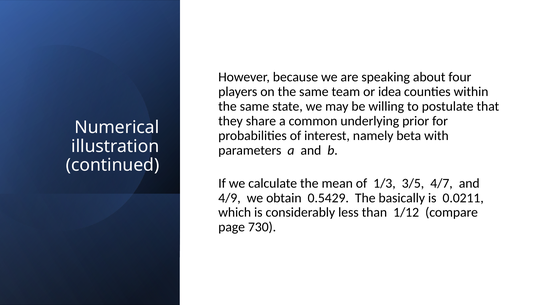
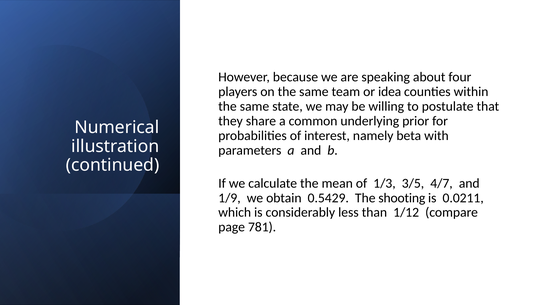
4/9: 4/9 -> 1/9
basically: basically -> shooting
730: 730 -> 781
